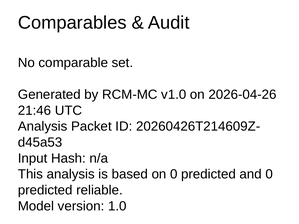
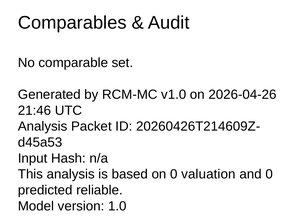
on 0 predicted: predicted -> valuation
